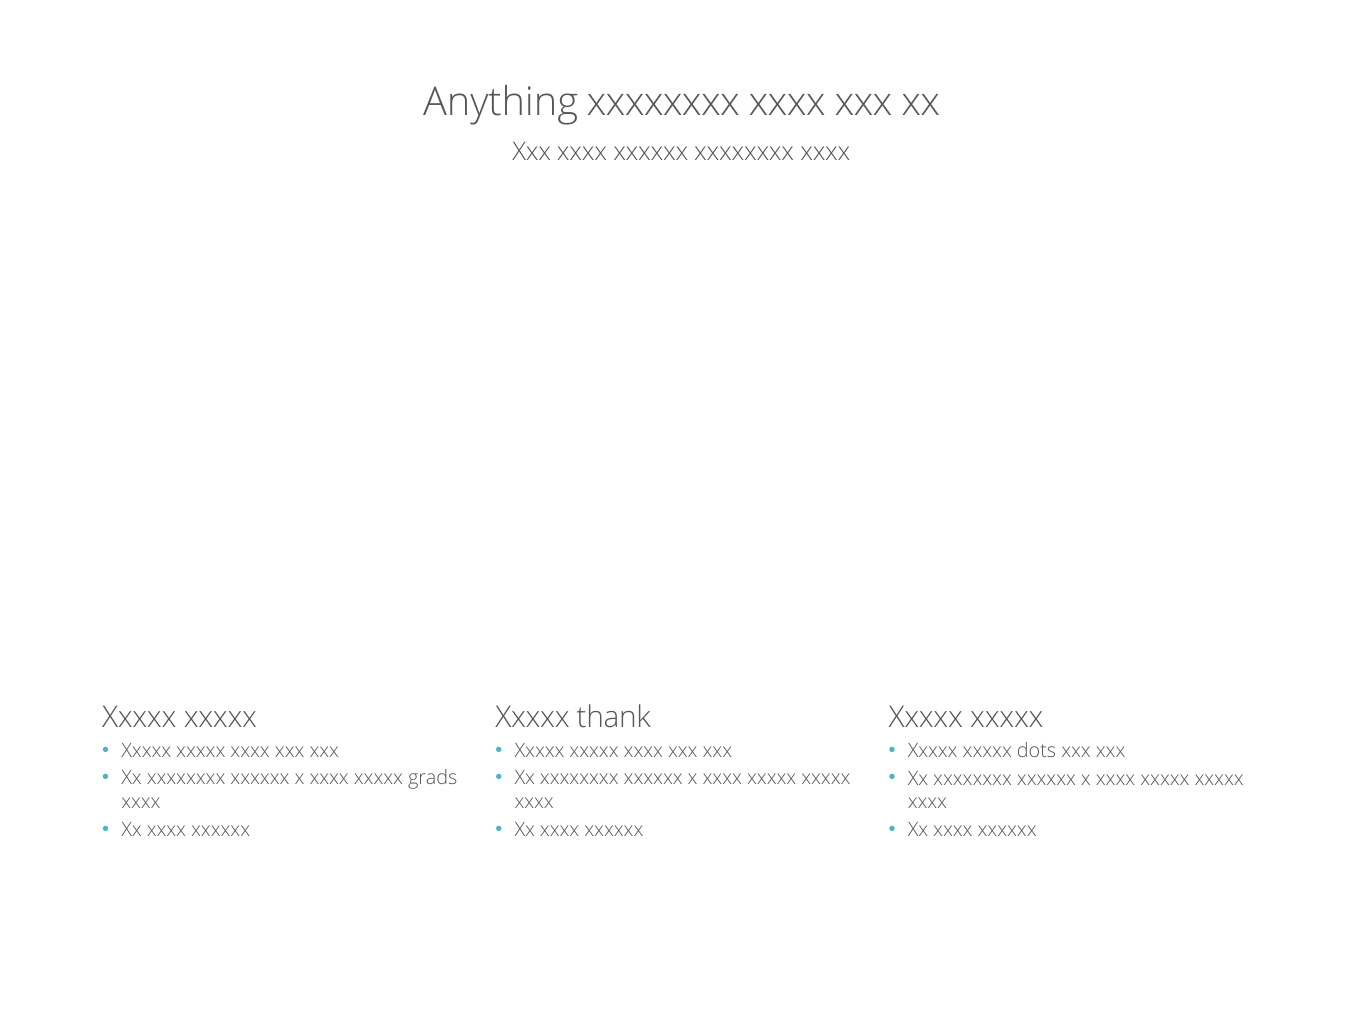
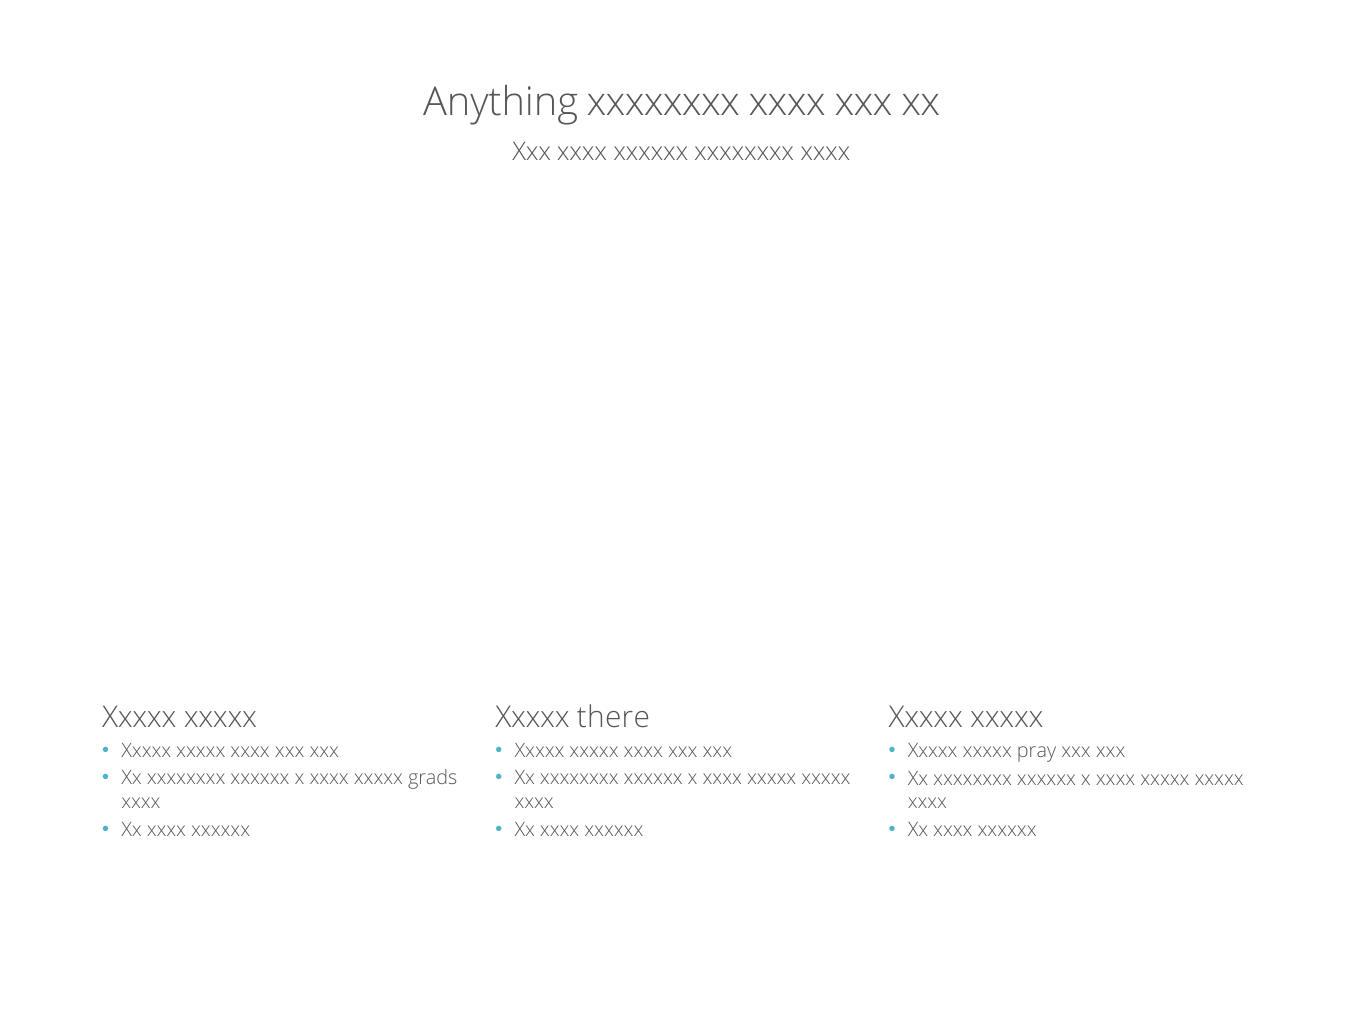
thank: thank -> there
dots: dots -> pray
